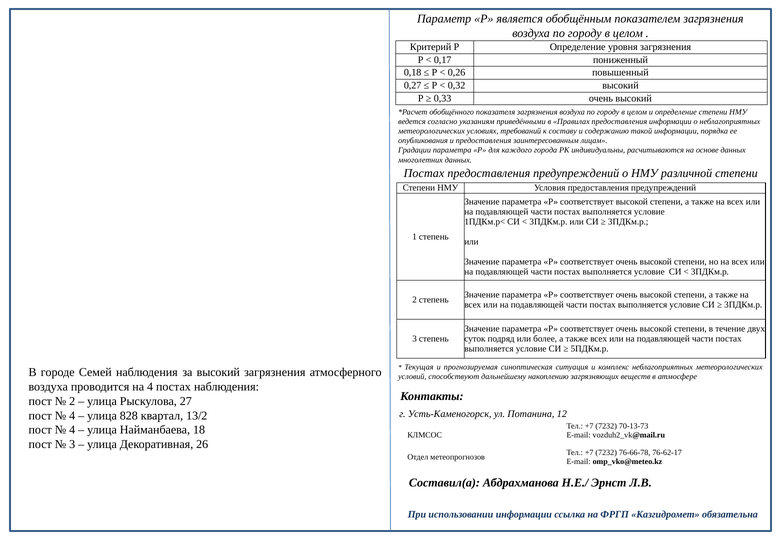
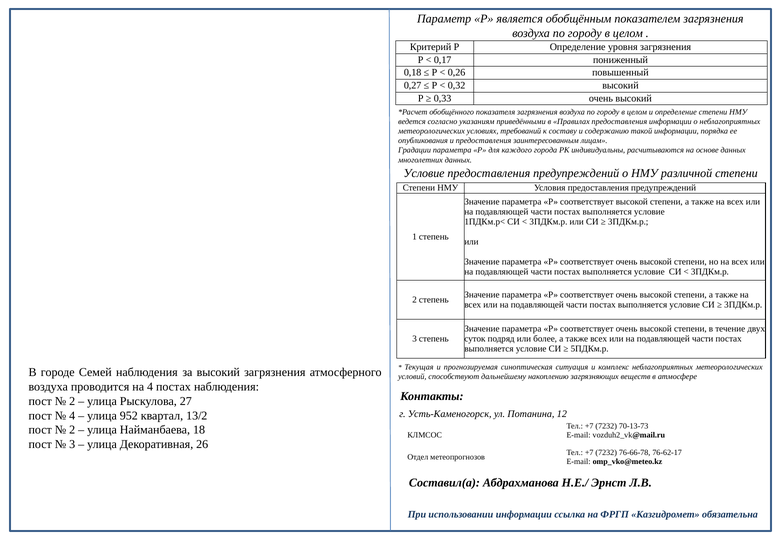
Постах at (424, 174): Постах -> Условие
828: 828 -> 952
4 at (72, 431): 4 -> 2
